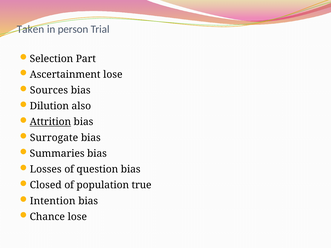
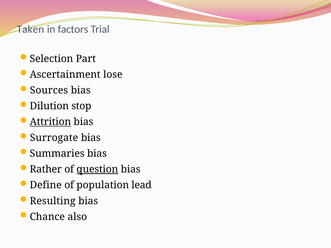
person: person -> factors
also: also -> stop
Losses: Losses -> Rather
question underline: none -> present
Closed: Closed -> Define
true: true -> lead
Intention: Intention -> Resulting
Chance lose: lose -> also
